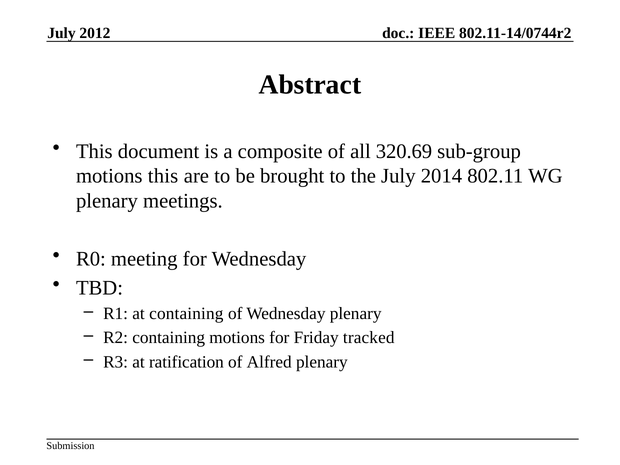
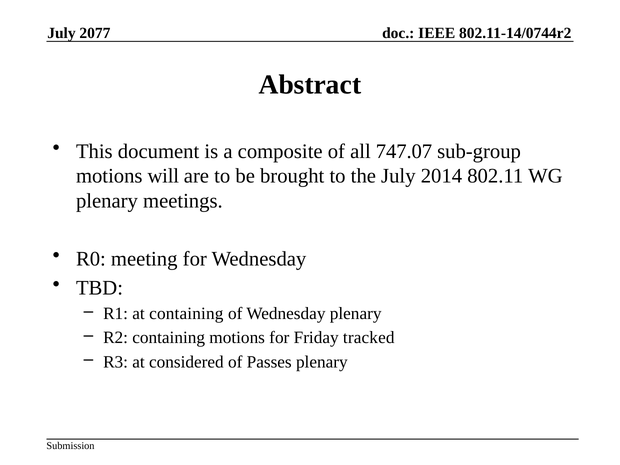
2012: 2012 -> 2077
320.69: 320.69 -> 747.07
motions this: this -> will
ratification: ratification -> considered
Alfred: Alfred -> Passes
